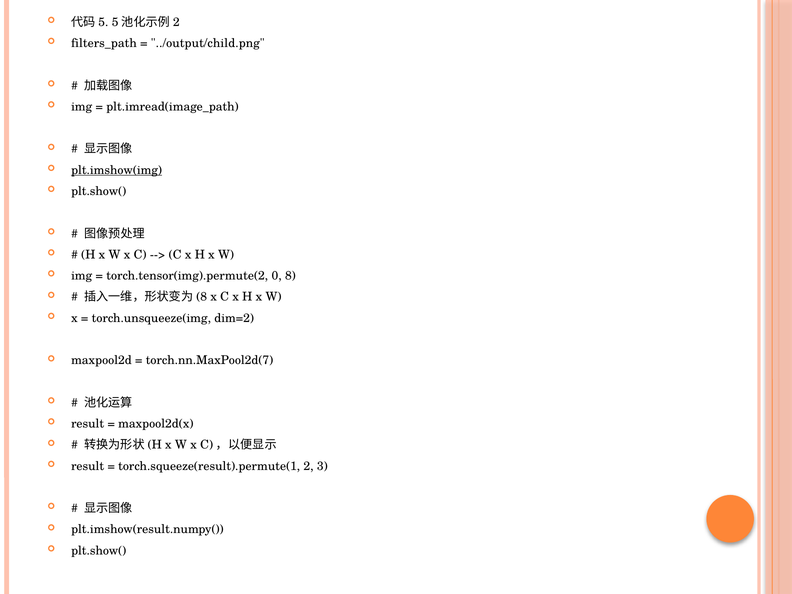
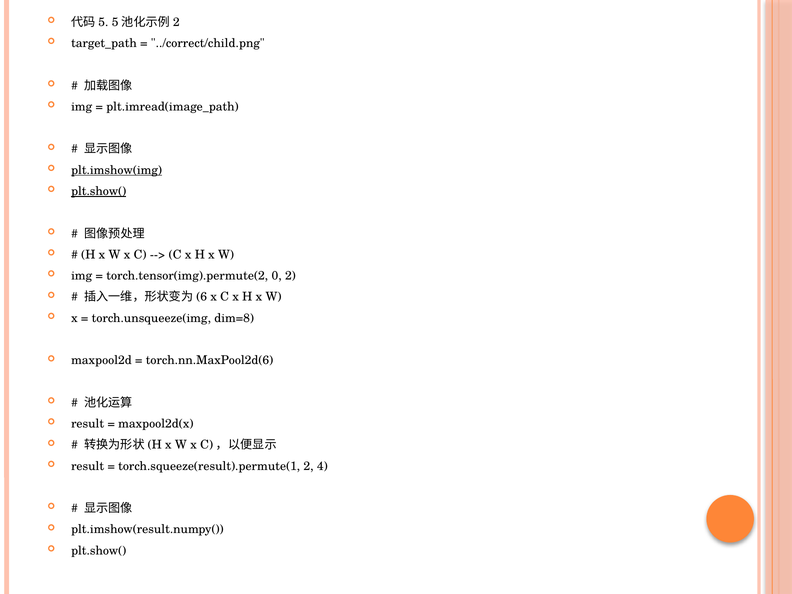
filters_path: filters_path -> target_path
../output/child.png: ../output/child.png -> ../correct/child.png
plt.show( at (99, 191) underline: none -> present
0 8: 8 -> 2
8 at (202, 297): 8 -> 6
dim=2: dim=2 -> dim=8
torch.nn.MaxPool2d(7: torch.nn.MaxPool2d(7 -> torch.nn.MaxPool2d(6
3: 3 -> 4
